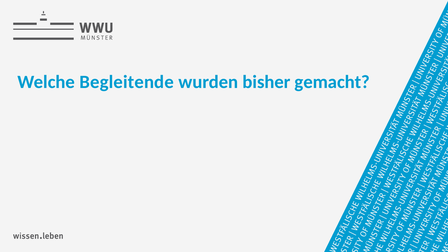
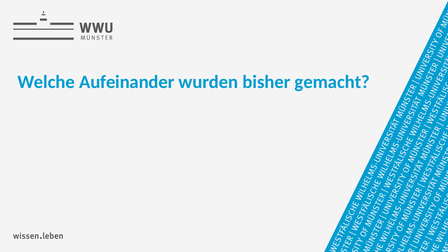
Begleitende: Begleitende -> Aufeinander
